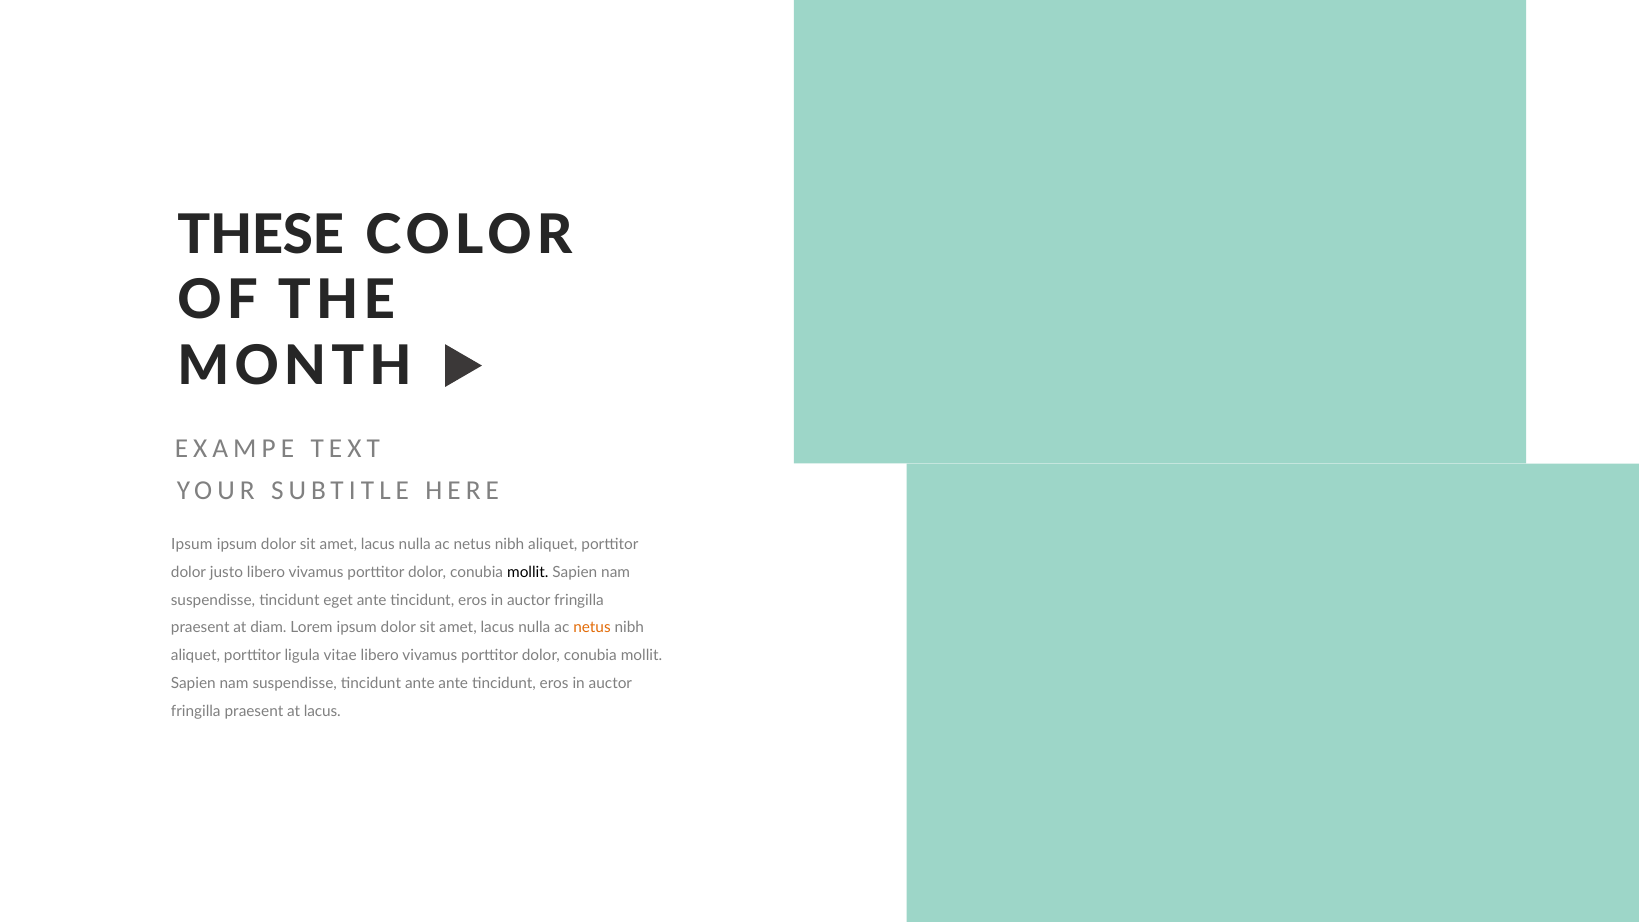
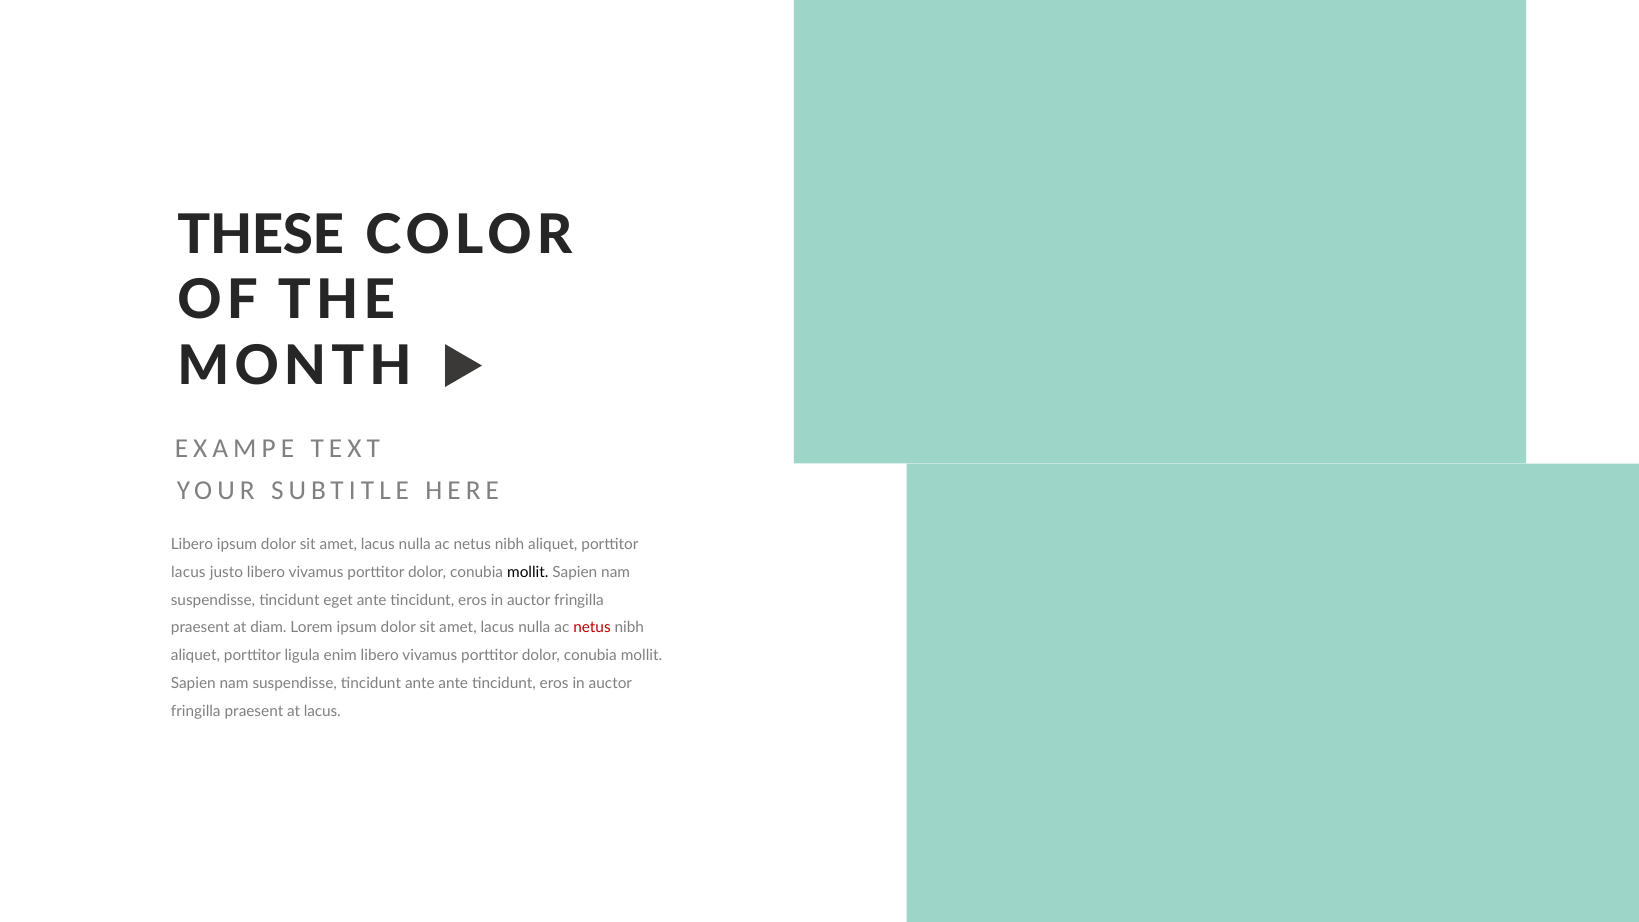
Ipsum at (192, 544): Ipsum -> Libero
dolor at (189, 572): dolor -> lacus
netus at (592, 628) colour: orange -> red
vitae: vitae -> enim
